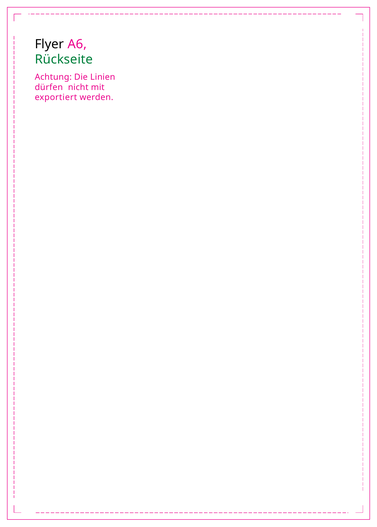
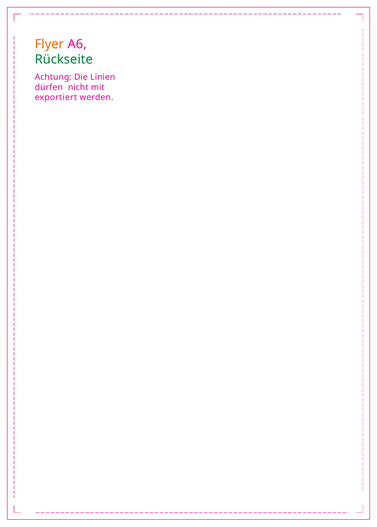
Flyer colour: black -> orange
